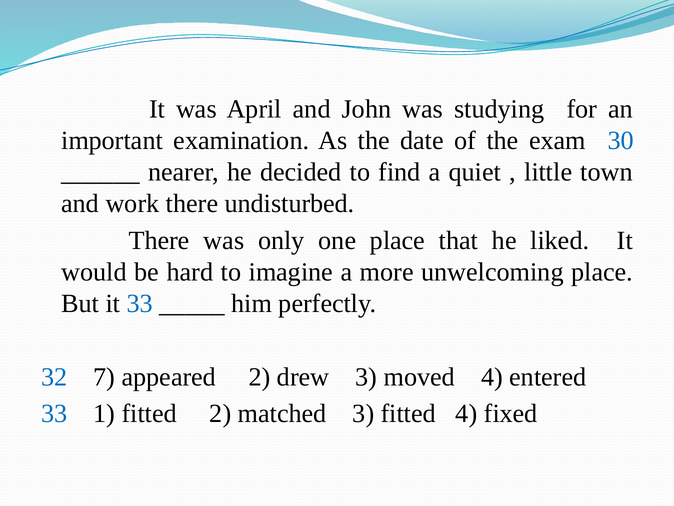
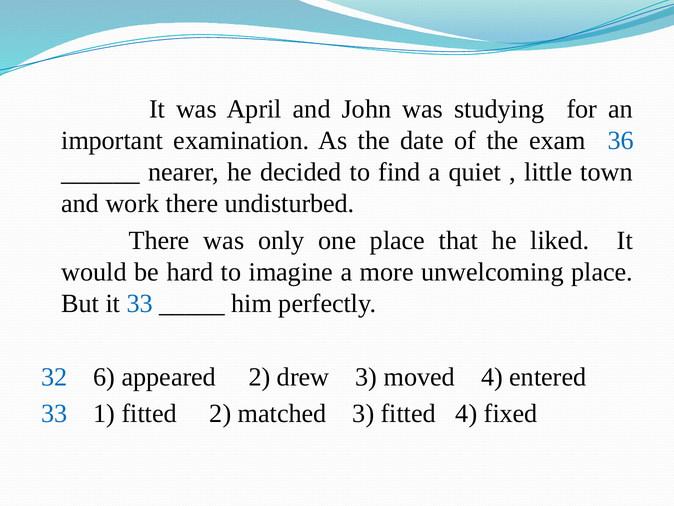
30: 30 -> 36
7: 7 -> 6
